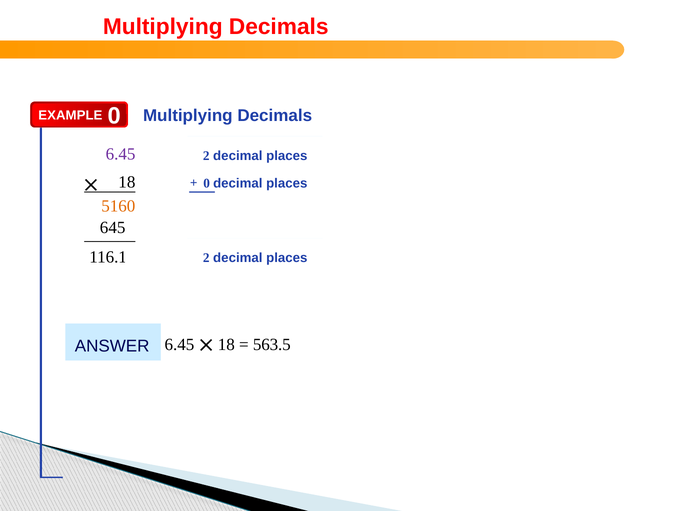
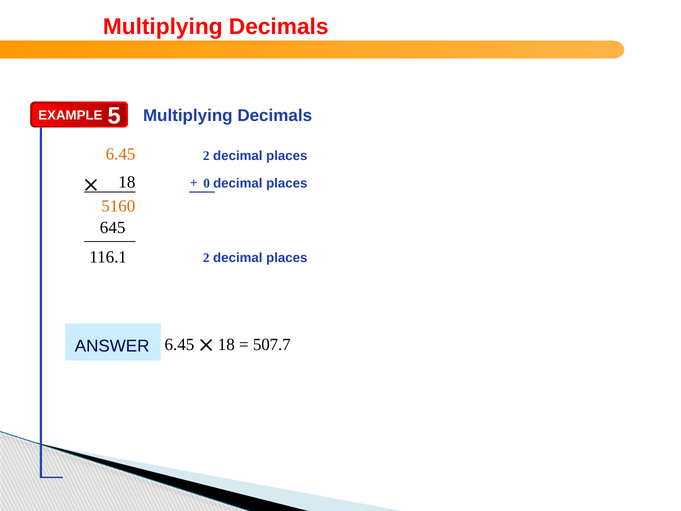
EXAMPLE 0: 0 -> 5
6.45 at (121, 154) colour: purple -> orange
563.5: 563.5 -> 507.7
